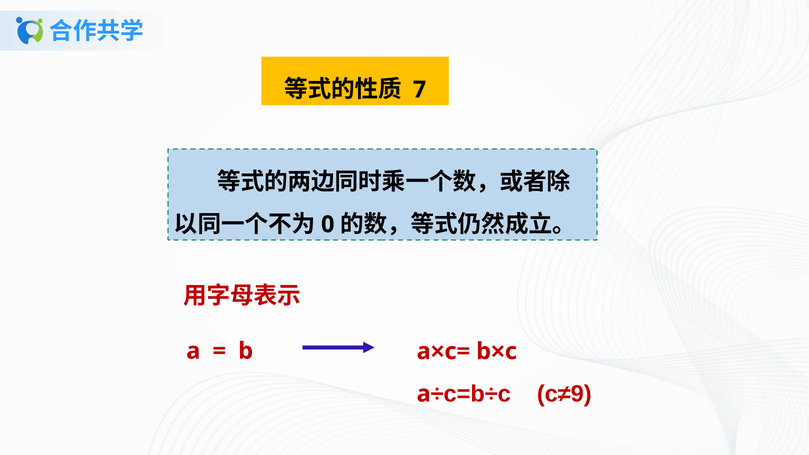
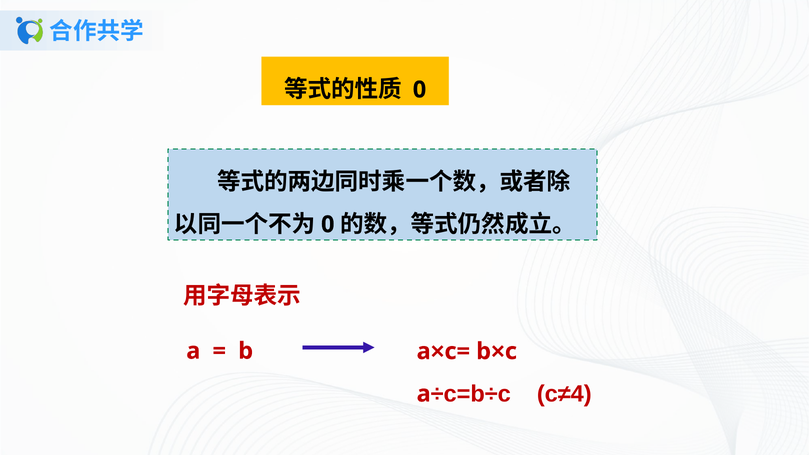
7 at (420, 90): 7 -> 0
c≠9: c≠9 -> c≠4
